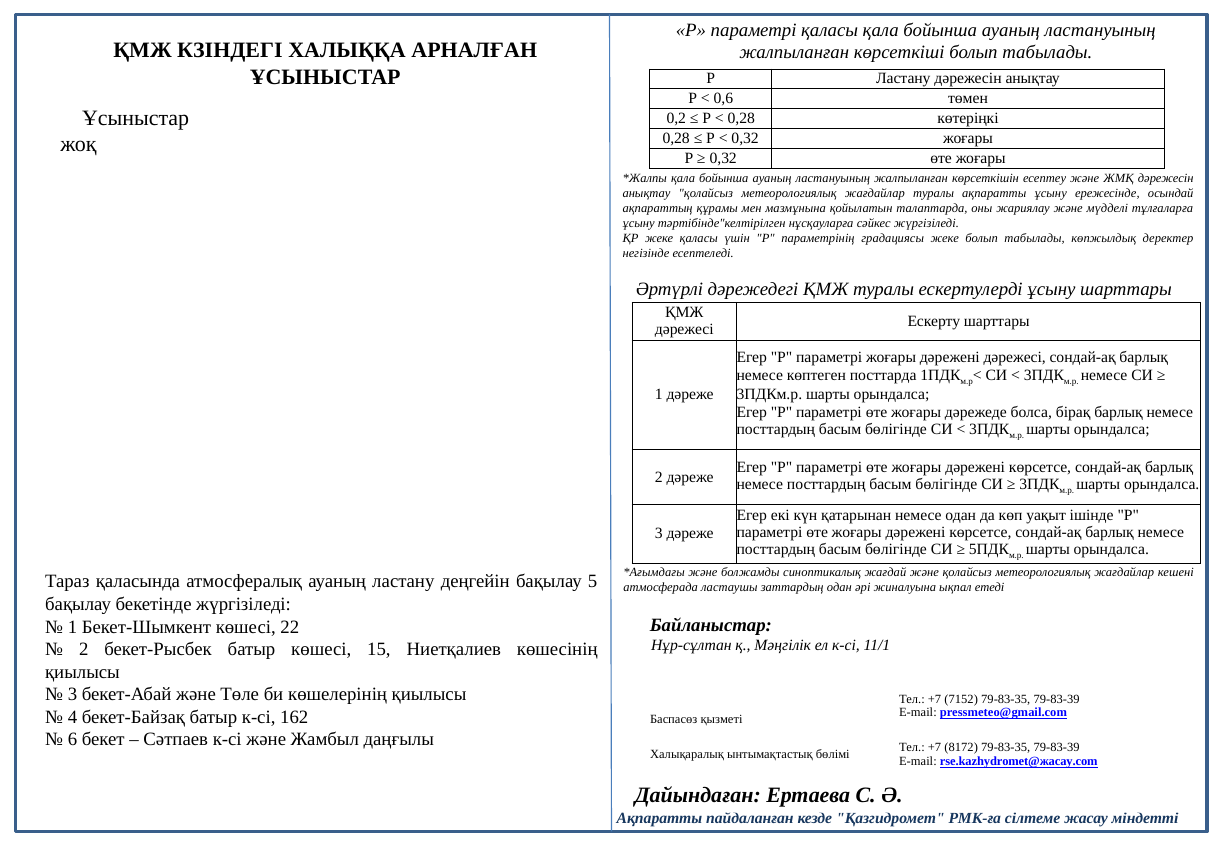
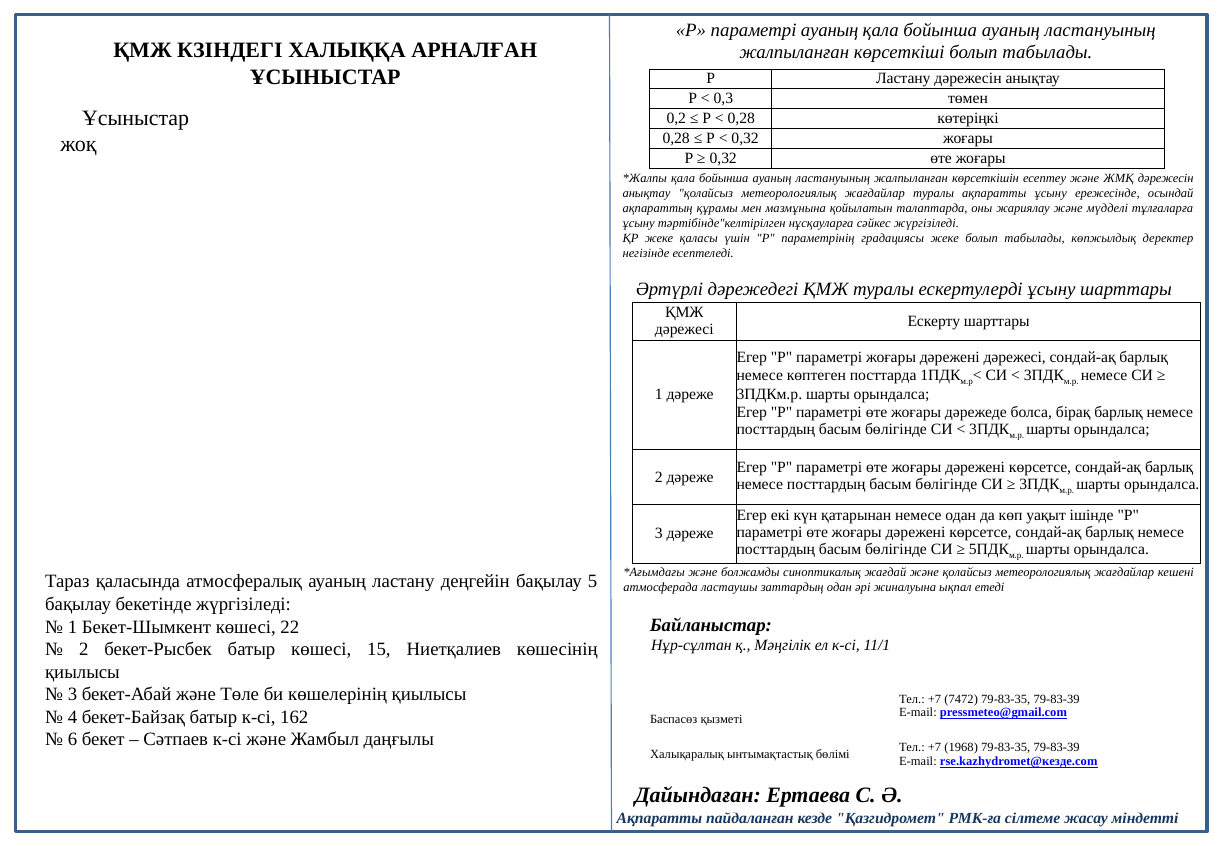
параметрі қаласы: қаласы -> ауаның
0,6: 0,6 -> 0,3
7152: 7152 -> 7472
8172: 8172 -> 1968
rse.kazhydromet@жасау.com: rse.kazhydromet@жасау.com -> rse.kazhydromet@кезде.com
